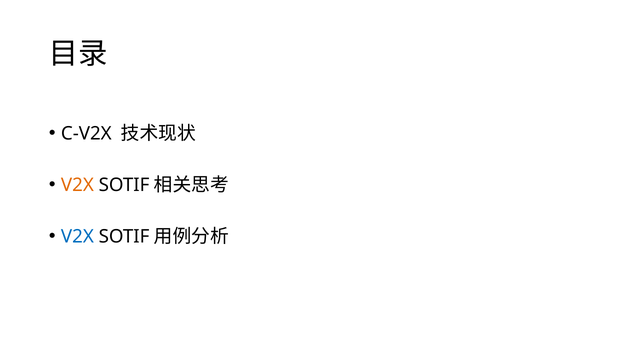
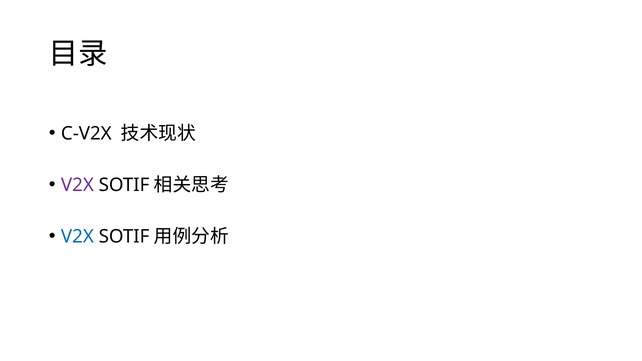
V2X at (77, 185) colour: orange -> purple
